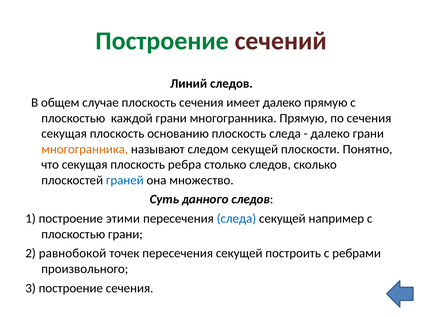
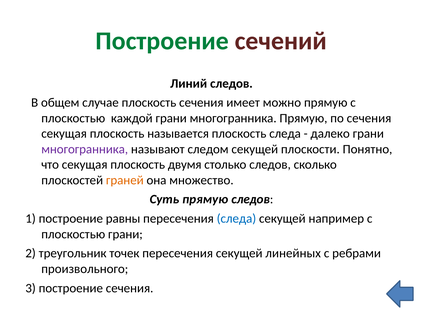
имеет далеко: далеко -> можно
основанию: основанию -> называется
многогранника at (85, 149) colour: orange -> purple
ребра: ребра -> двумя
граней colour: blue -> orange
Суть данного: данного -> прямую
этими: этими -> равны
равнобокой: равнобокой -> треугольник
построить: построить -> линейных
